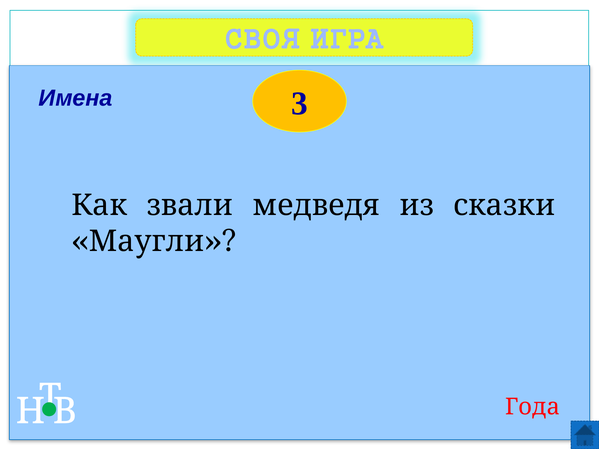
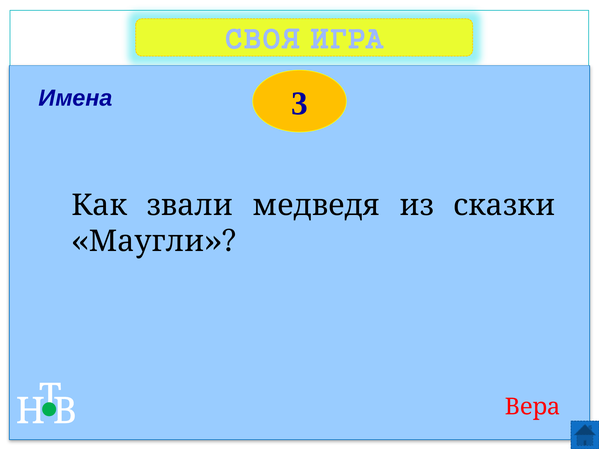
Года: Года -> Вера
